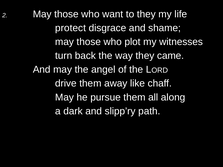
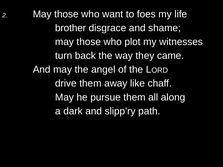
to they: they -> foes
protect: protect -> brother
